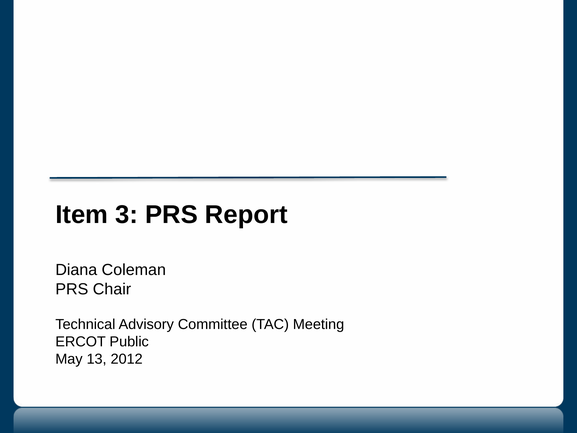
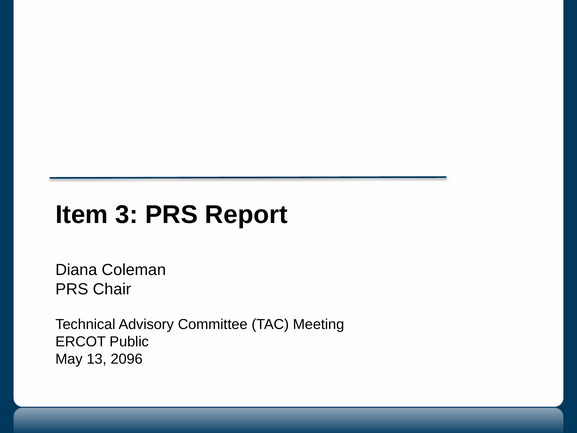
2012: 2012 -> 2096
